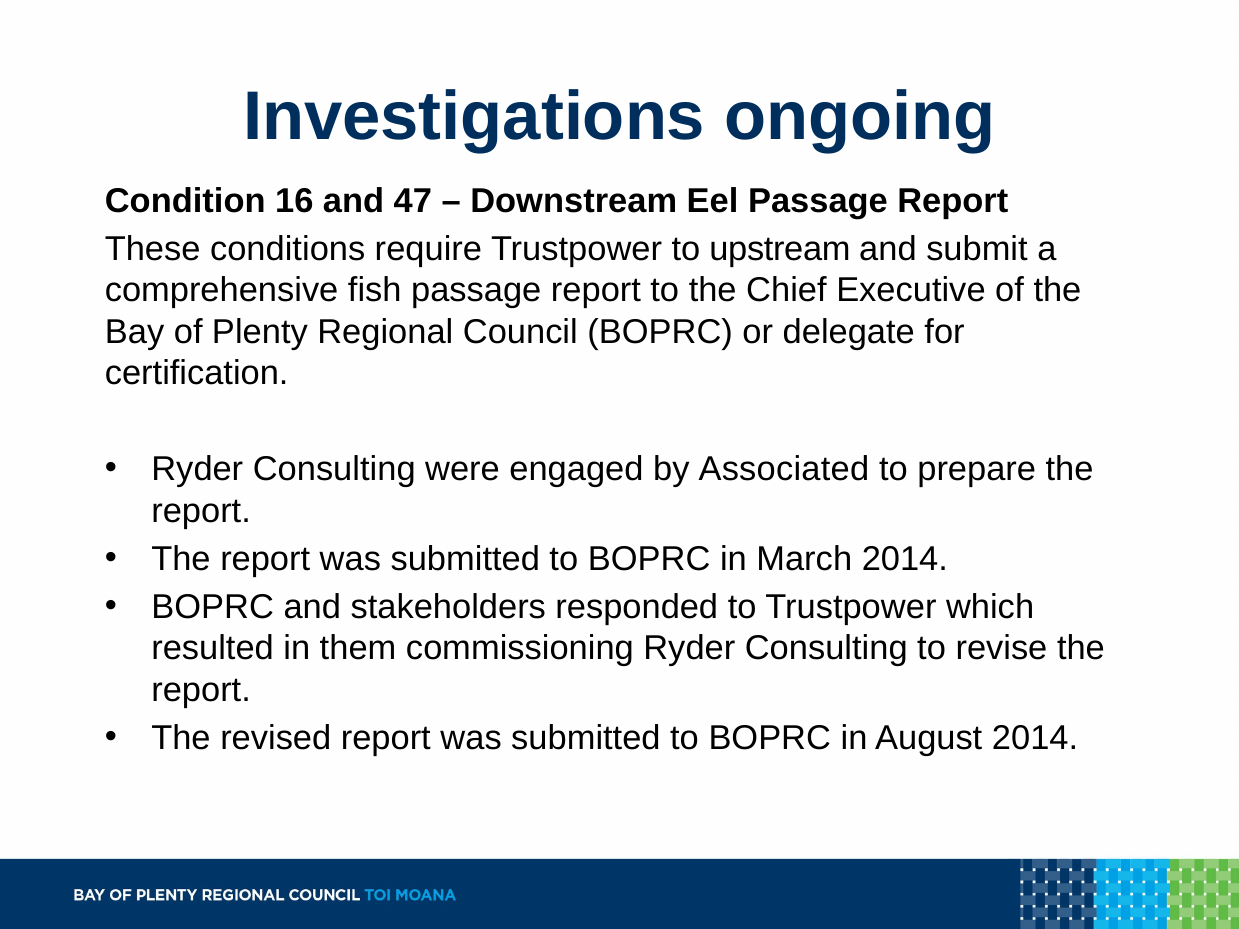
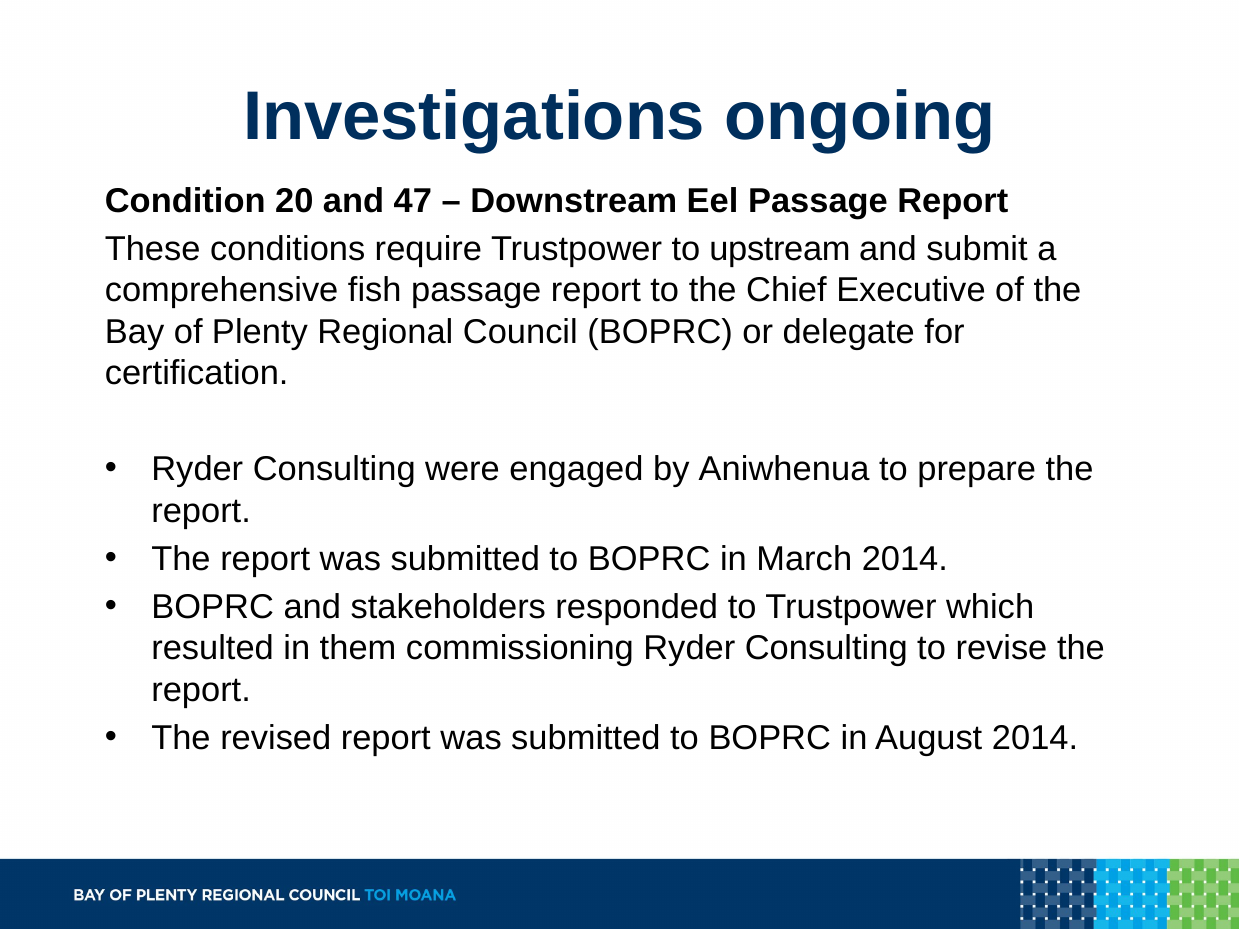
16: 16 -> 20
Associated: Associated -> Aniwhenua
